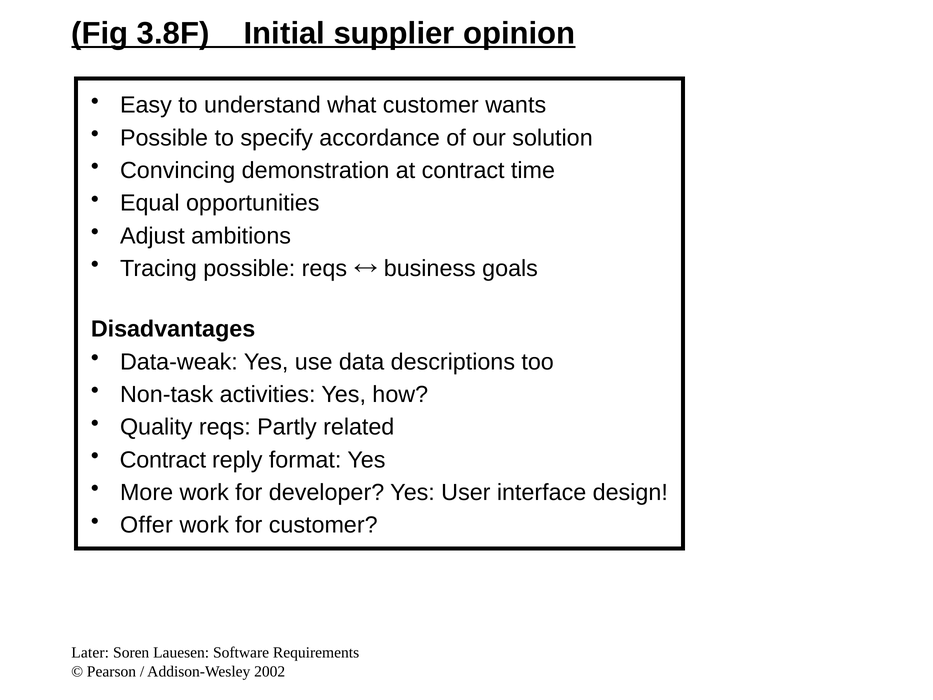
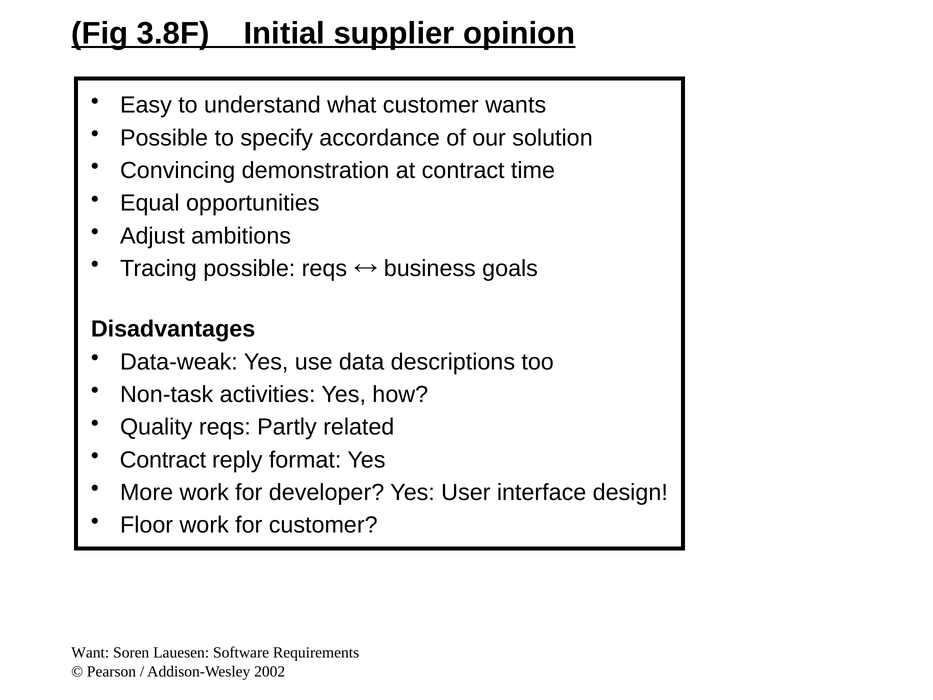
Offer: Offer -> Floor
Later: Later -> Want
